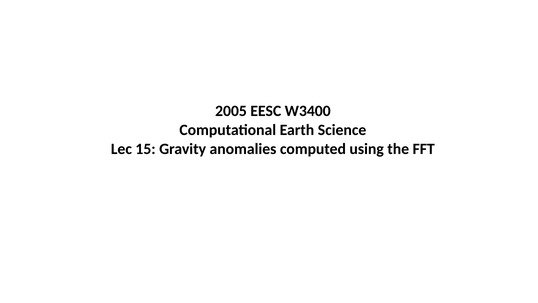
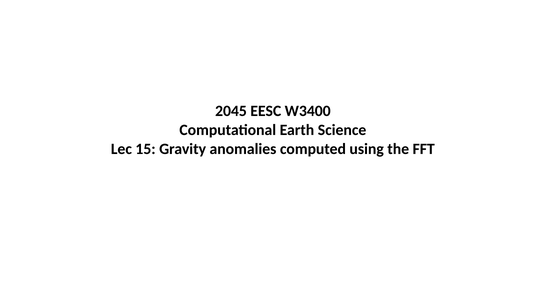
2005: 2005 -> 2045
